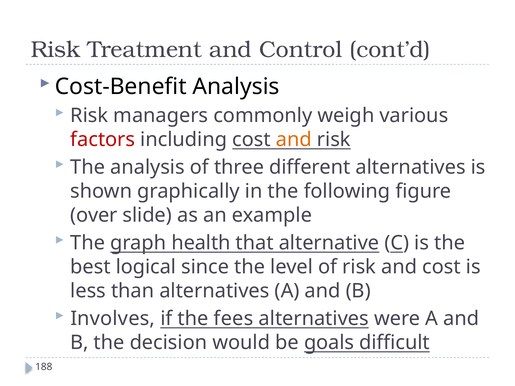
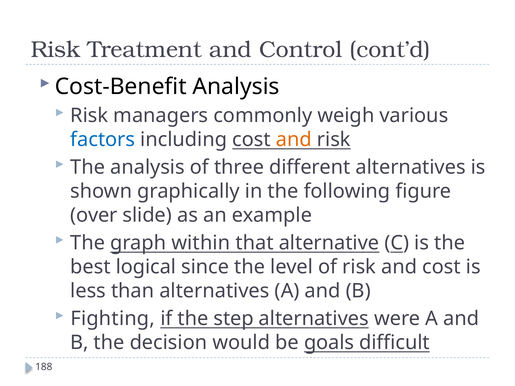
factors colour: red -> blue
health: health -> within
Involves: Involves -> Fighting
fees: fees -> step
